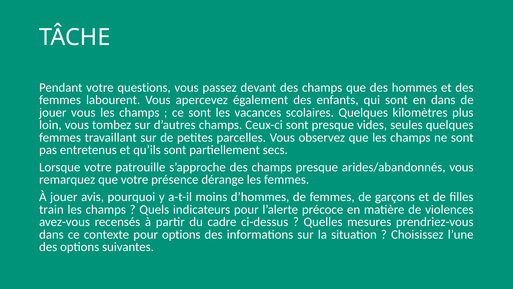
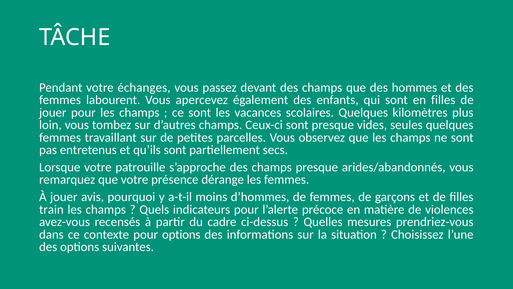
questions: questions -> échanges
en dans: dans -> filles
jouer vous: vous -> pour
